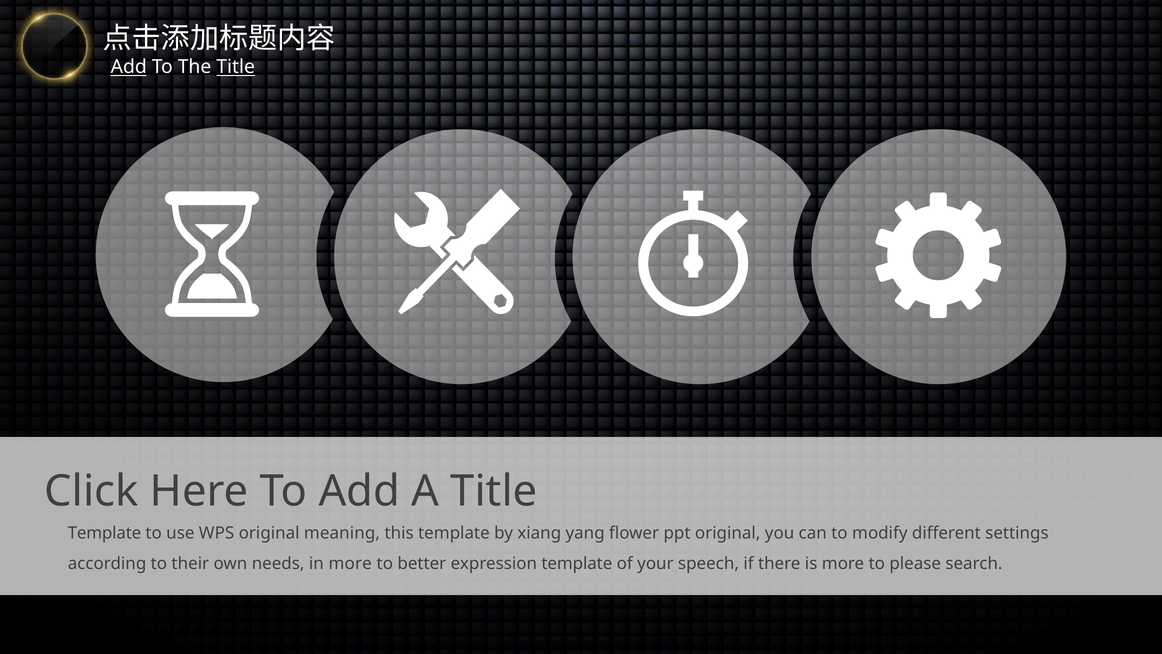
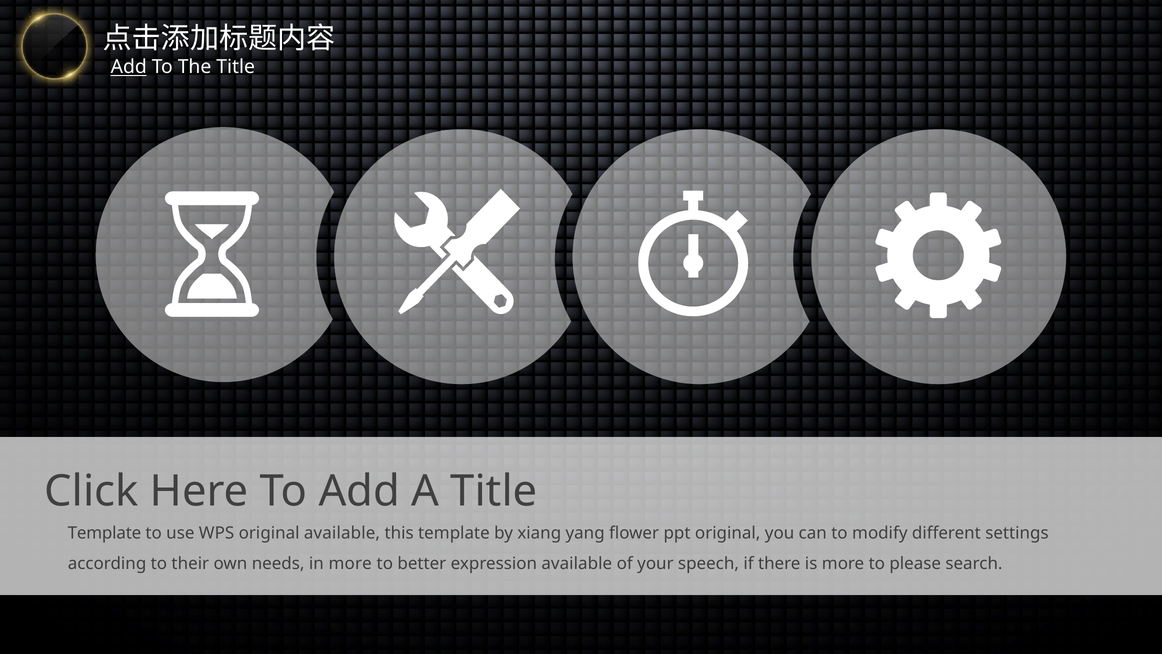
Title at (236, 67) underline: present -> none
original meaning: meaning -> available
expression template: template -> available
